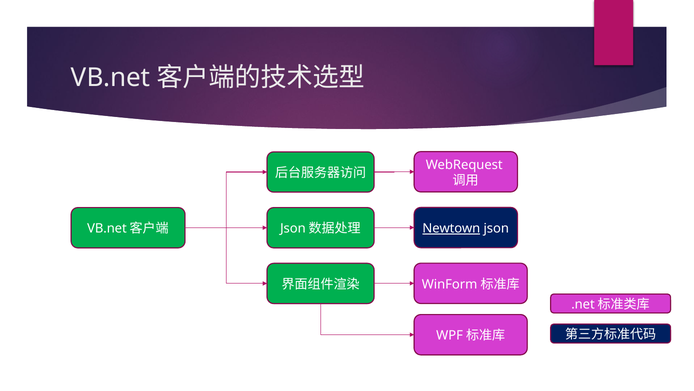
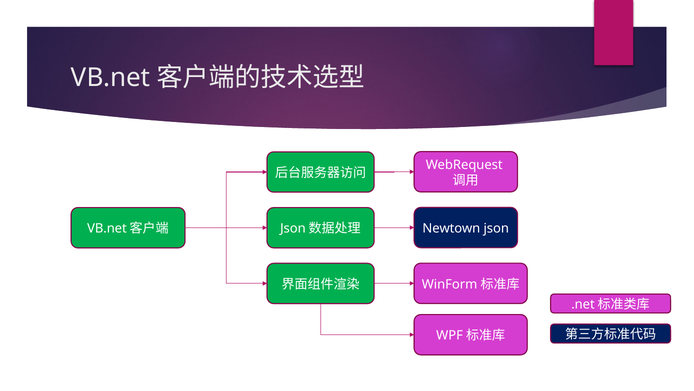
Newtown underline: present -> none
